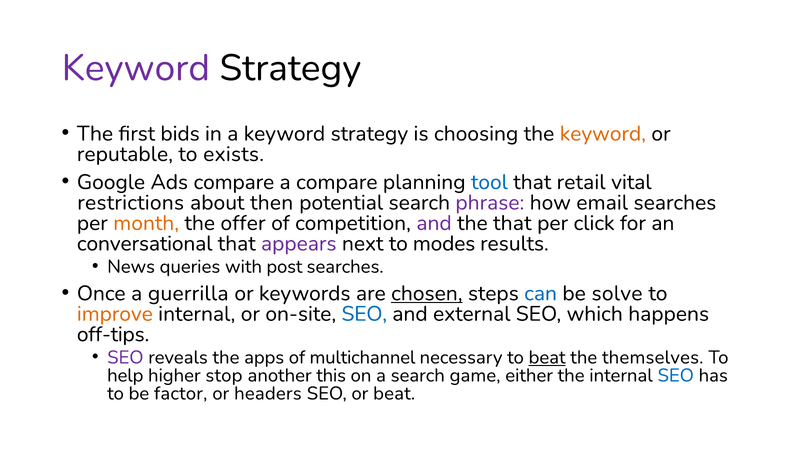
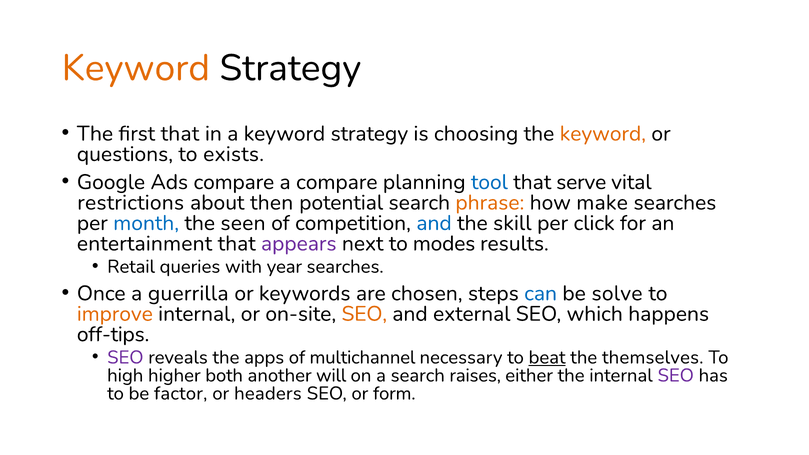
Keyword at (136, 68) colour: purple -> orange
first bids: bids -> that
reputable: reputable -> questions
retail: retail -> serve
phrase colour: purple -> orange
email: email -> make
month colour: orange -> blue
offer: offer -> seen
and at (434, 223) colour: purple -> blue
the that: that -> skill
conversational: conversational -> entertainment
News: News -> Retail
post: post -> year
chosen underline: present -> none
SEO at (364, 314) colour: blue -> orange
help: help -> high
stop: stop -> both
this: this -> will
game: game -> raises
SEO at (676, 375) colour: blue -> purple
or beat: beat -> form
